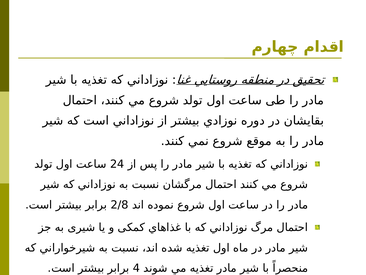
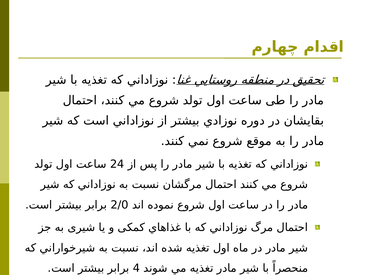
2/8: 2/8 -> 2/0
